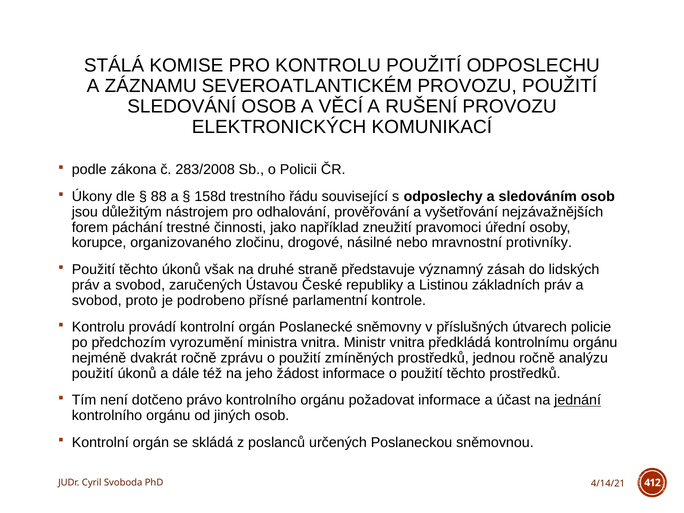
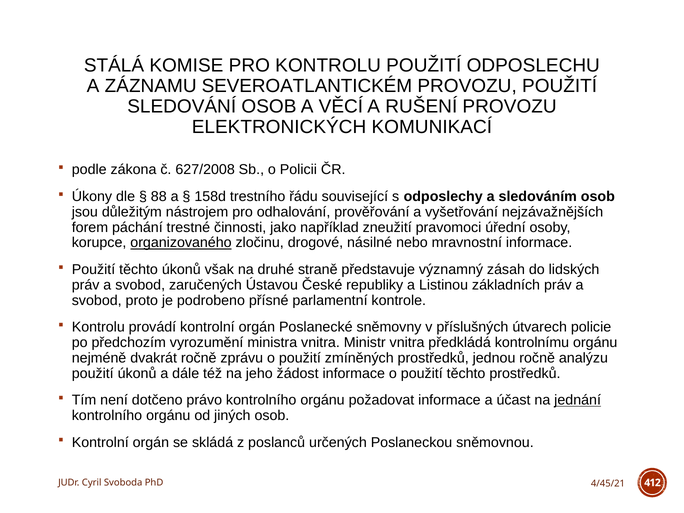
283/2008: 283/2008 -> 627/2008
organizovaného underline: none -> present
mravnostní protivníky: protivníky -> informace
4/14/21: 4/14/21 -> 4/45/21
